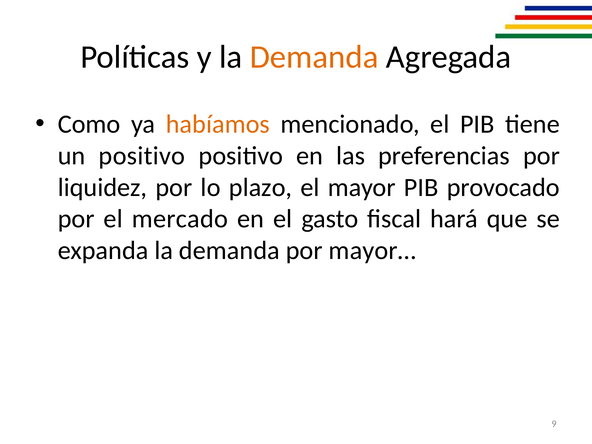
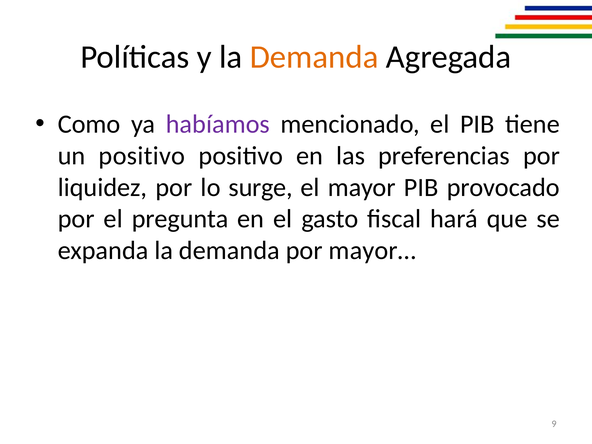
habíamos colour: orange -> purple
plazo: plazo -> surge
mercado: mercado -> pregunta
